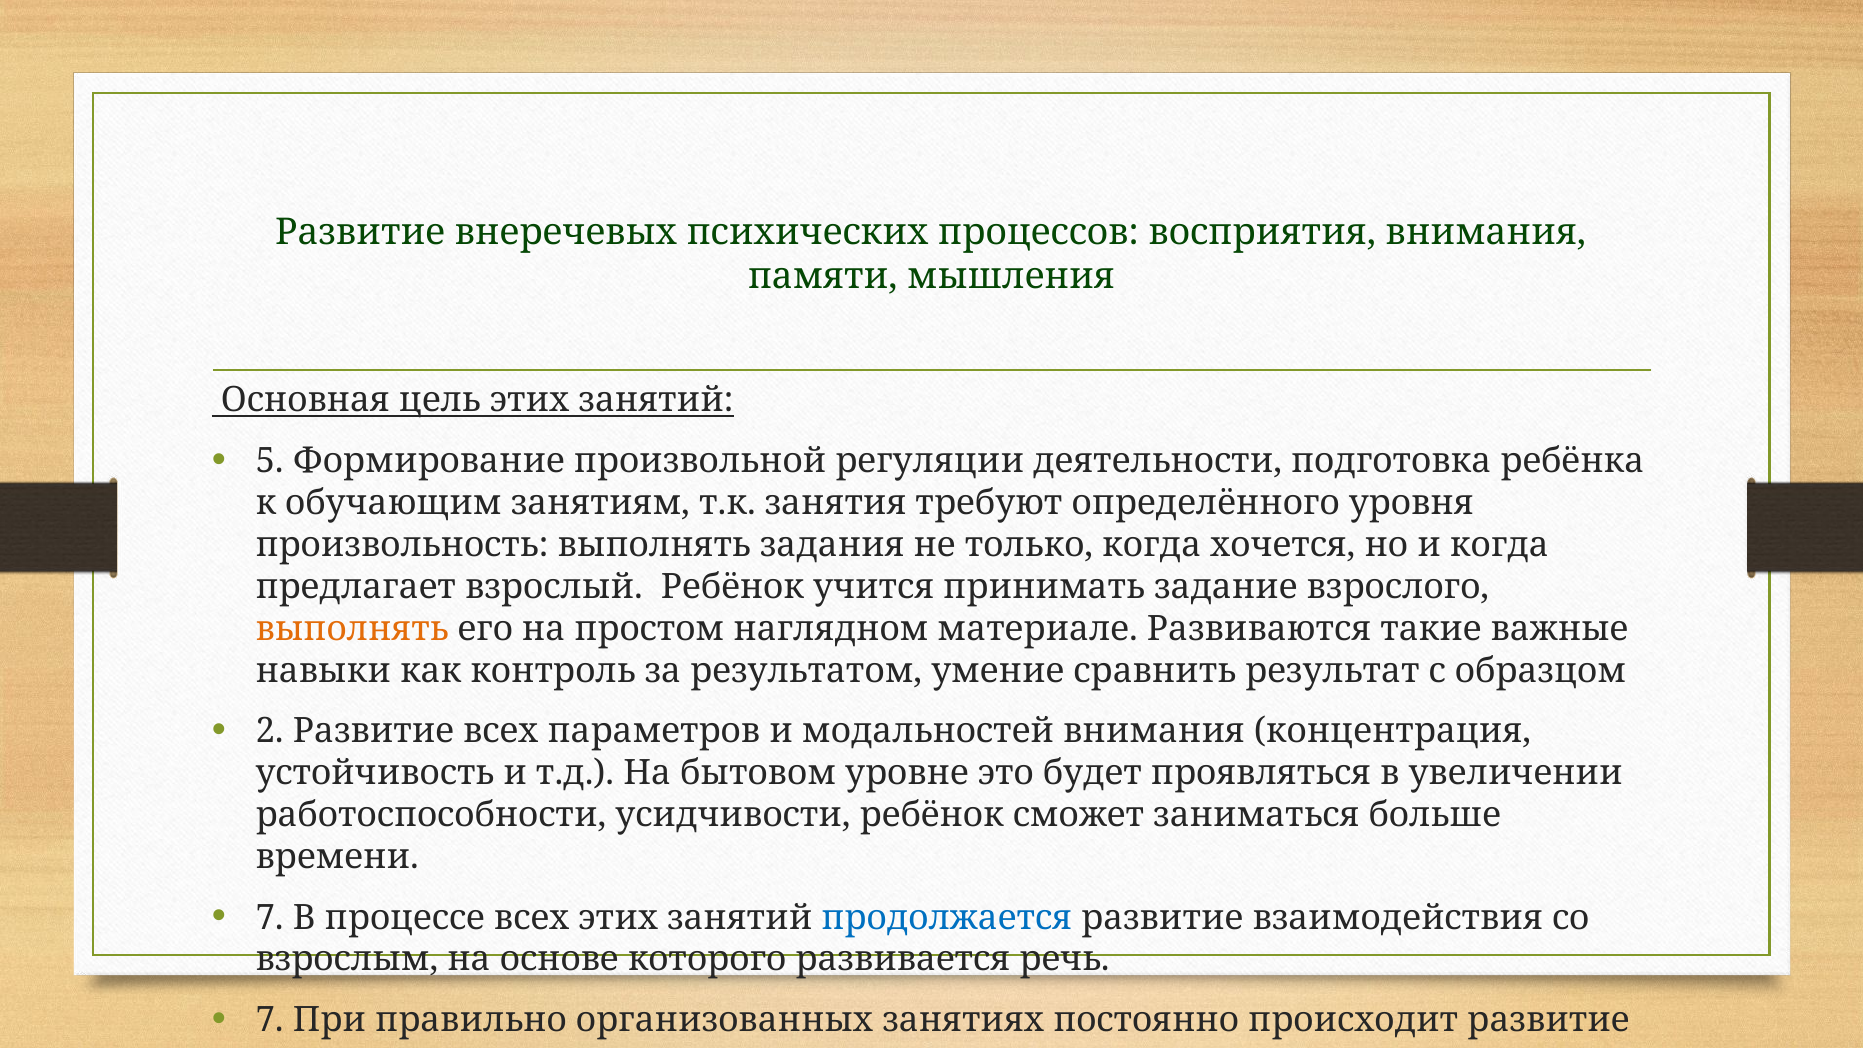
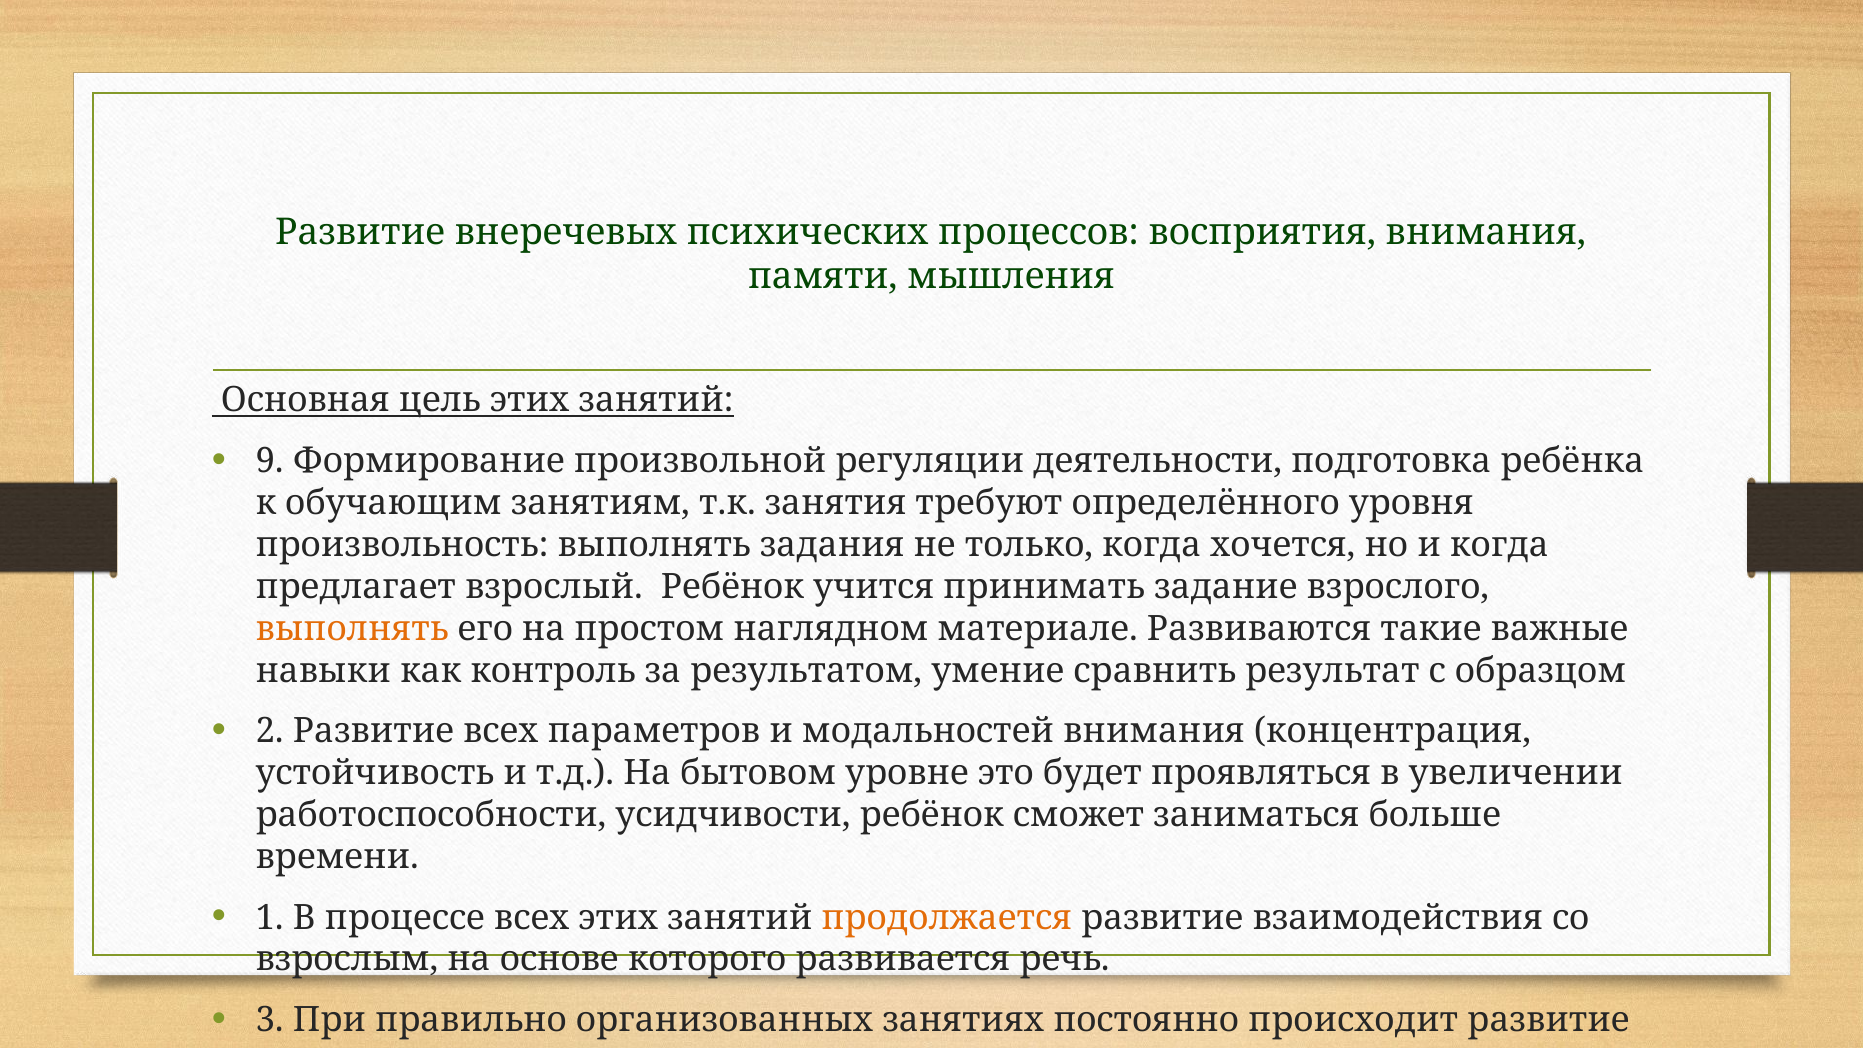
5: 5 -> 9
7 at (270, 917): 7 -> 1
продолжается colour: blue -> orange
7 at (270, 1020): 7 -> 3
